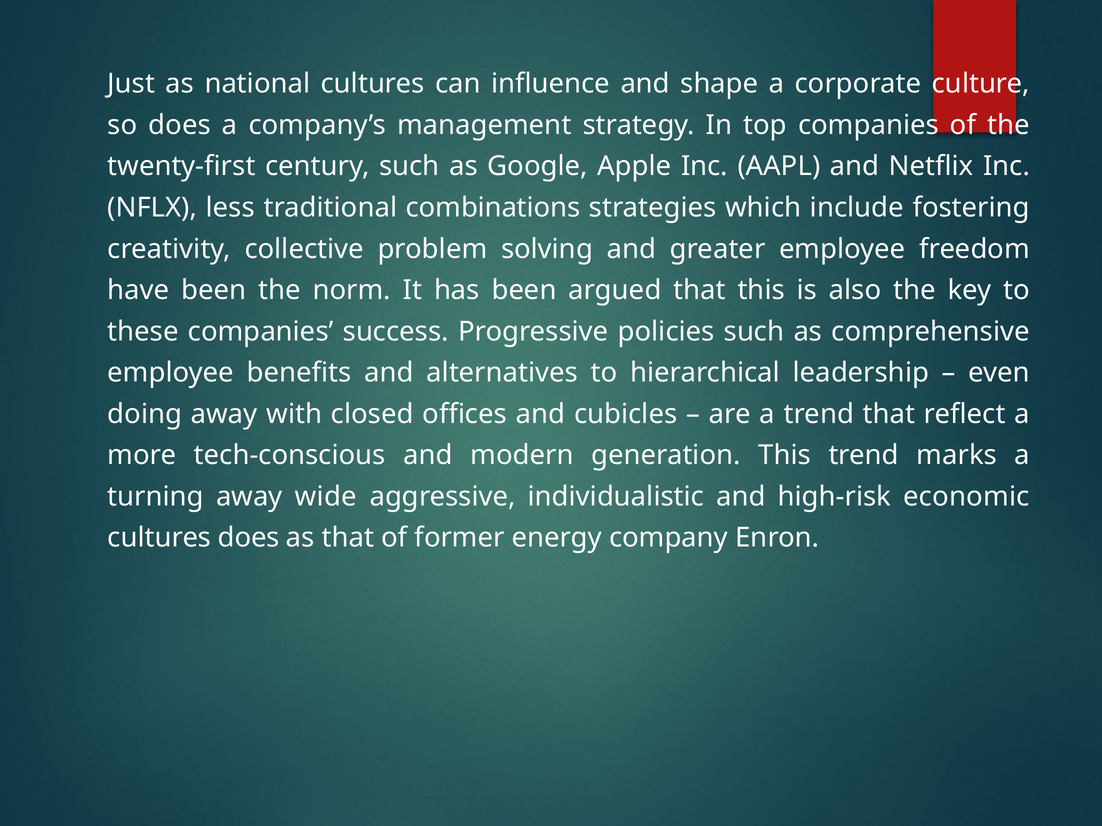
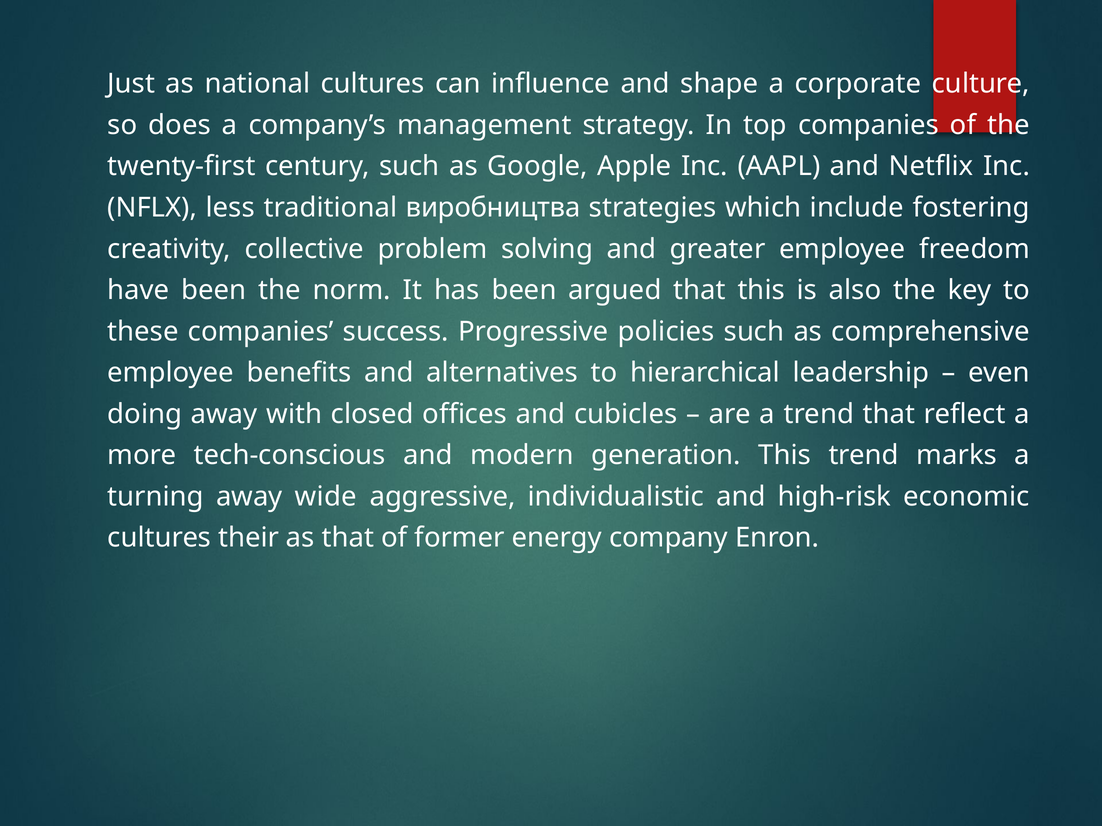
combinations: combinations -> виробництва
cultures does: does -> their
